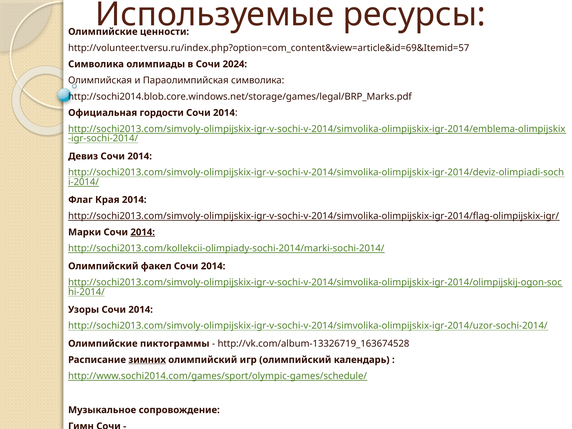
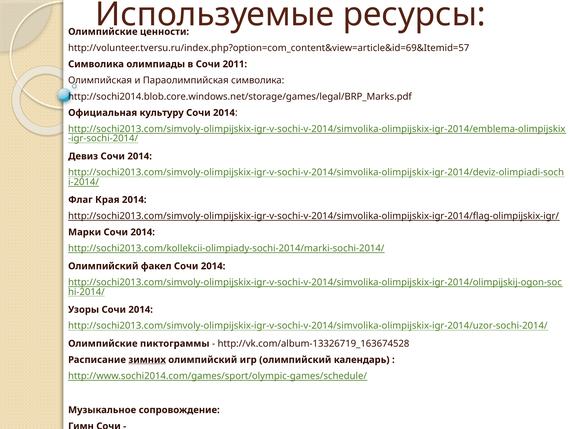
2024: 2024 -> 2011
гордости: гордости -> культуру
2014 at (143, 232) underline: present -> none
